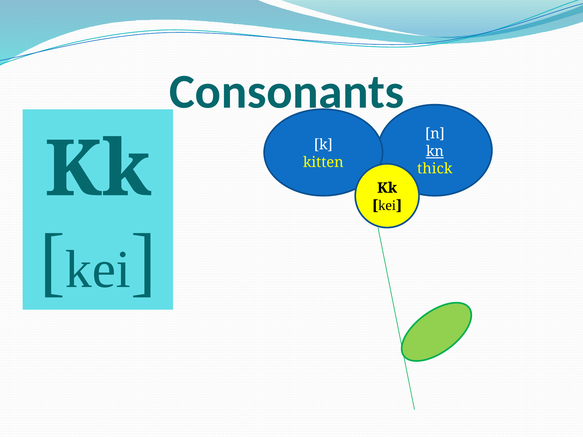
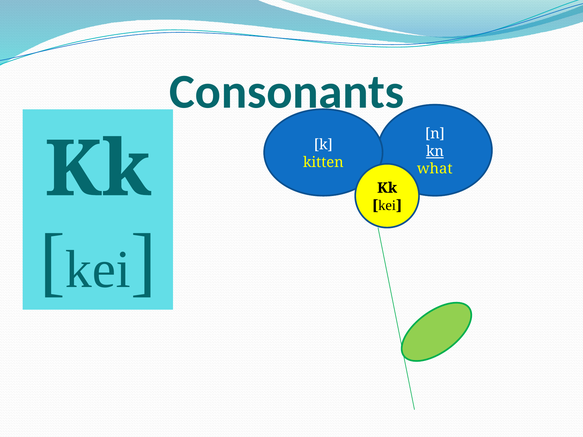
thick: thick -> what
